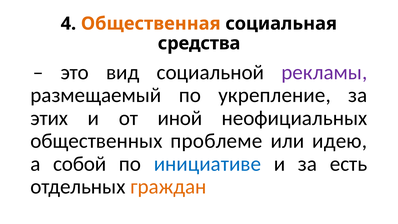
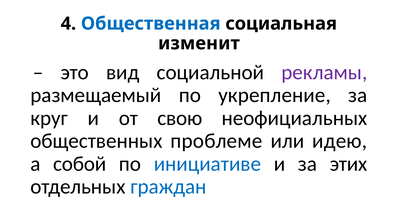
Общественная colour: orange -> blue
средства: средства -> изменит
этих: этих -> круг
иной: иной -> свою
есть: есть -> этих
граждан colour: orange -> blue
